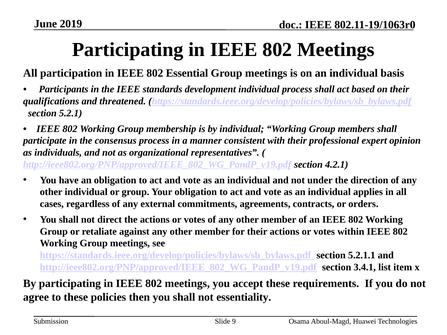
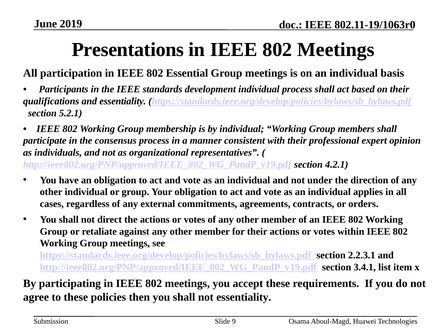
Participating at (128, 50): Participating -> Presentations
and threatened: threatened -> essentiality
5.2.1.1: 5.2.1.1 -> 2.2.3.1
